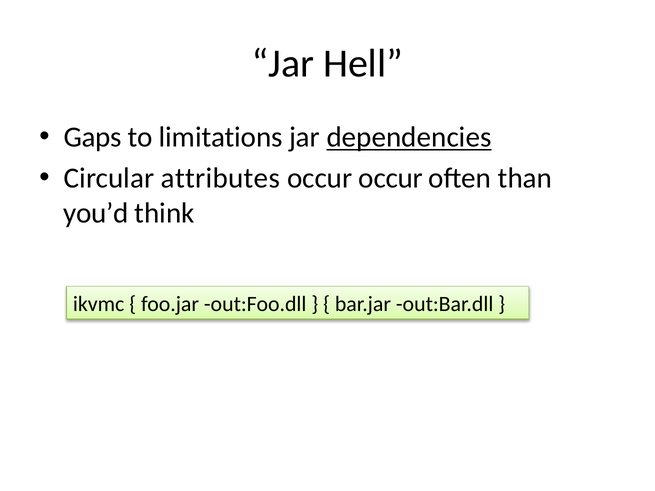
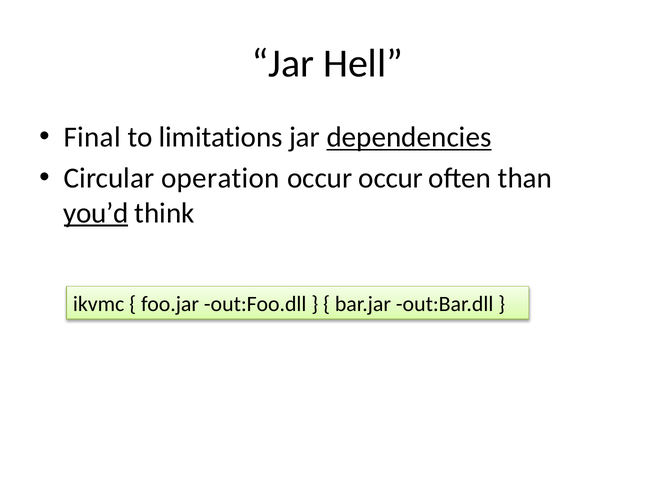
Gaps: Gaps -> Final
attributes: attributes -> operation
you’d underline: none -> present
